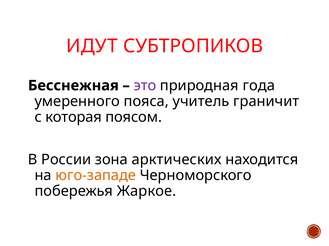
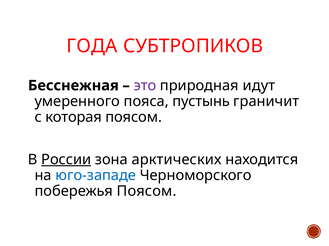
ИДУТ: ИДУТ -> ГОДА
года: года -> идут
учитель: учитель -> пустынь
России underline: none -> present
юго-западе colour: orange -> blue
побережья Жаркое: Жаркое -> Поясом
